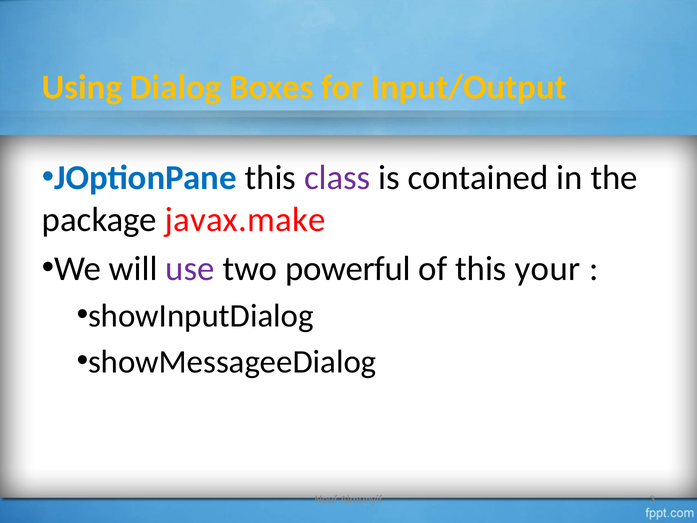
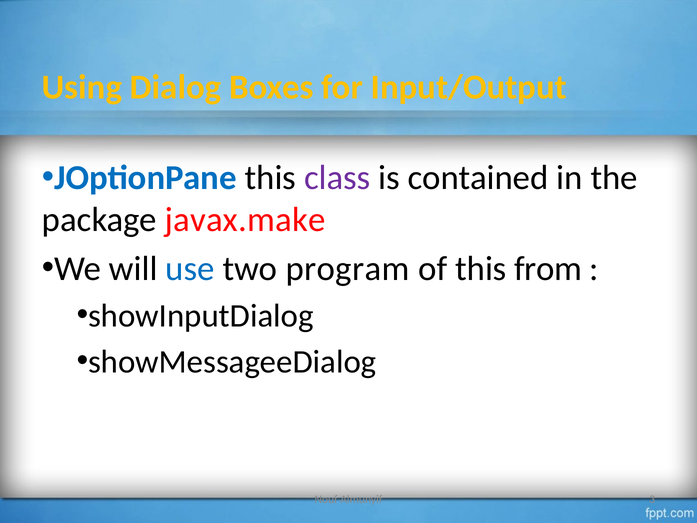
use colour: purple -> blue
powerful: powerful -> program
your: your -> from
